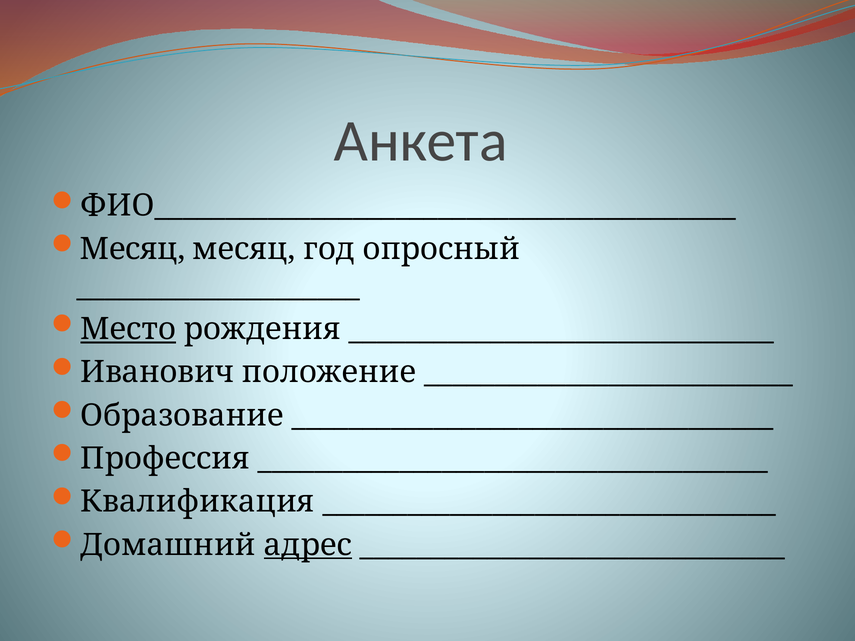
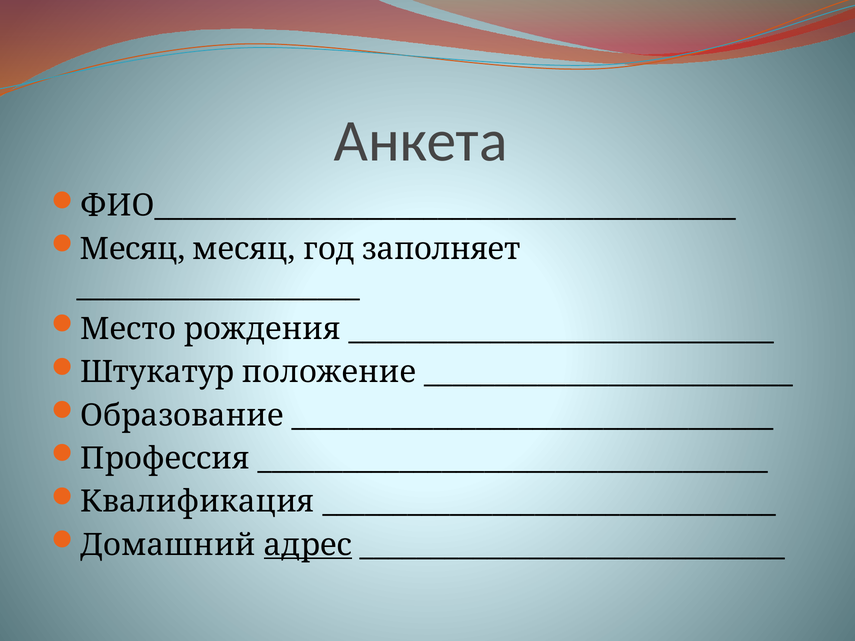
опросный: опросный -> заполняет
Место underline: present -> none
Иванович: Иванович -> Штукатур
